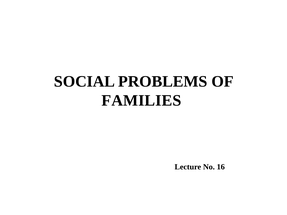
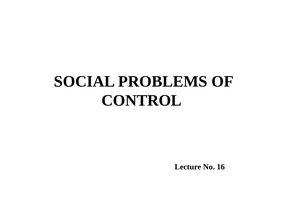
FAMILIES: FAMILIES -> CONTROL
